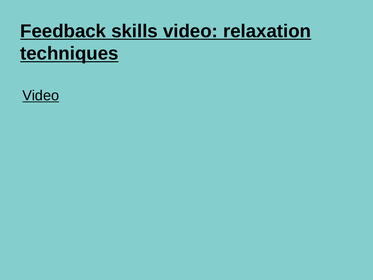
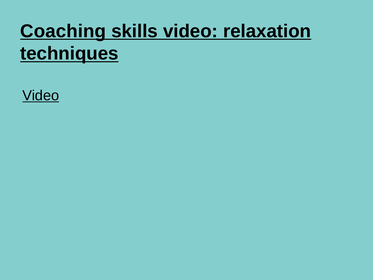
Feedback: Feedback -> Coaching
